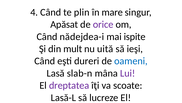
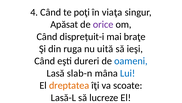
plin: plin -> poţi
mare: mare -> viaţa
nădejdea-i: nădejdea-i -> disprețuit-i
ispite: ispite -> braţe
mult: mult -> ruga
Lui colour: purple -> blue
dreptatea colour: purple -> orange
